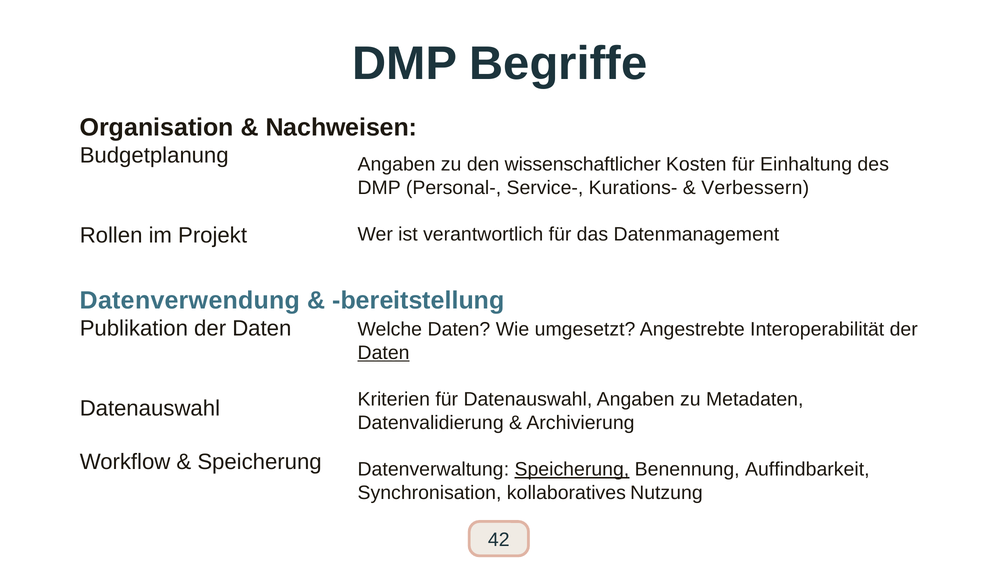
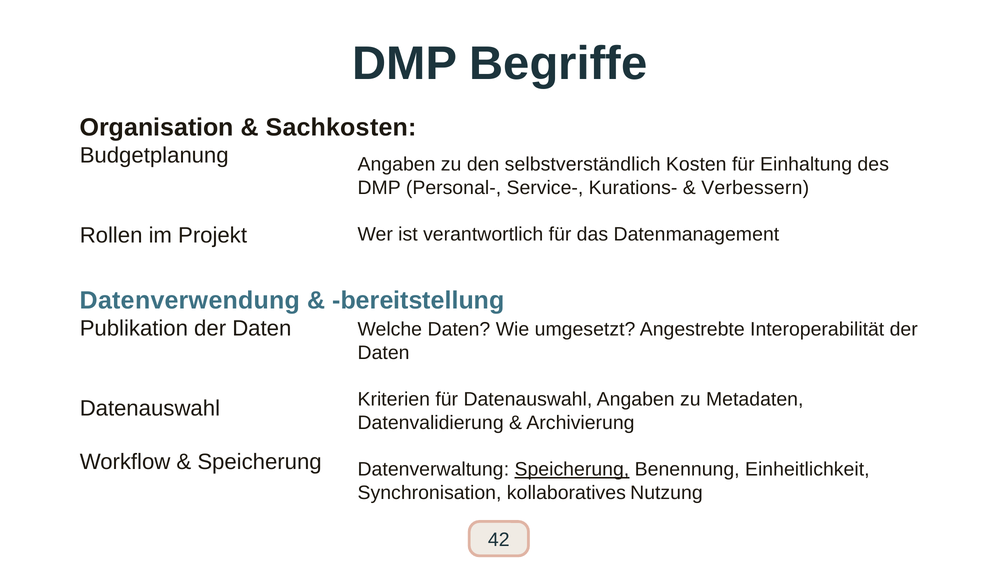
Nachweisen: Nachweisen -> Sachkosten
wissenschaftlicher: wissenschaftlicher -> selbstverständlich
Daten at (384, 353) underline: present -> none
Auffindbarkeit: Auffindbarkeit -> Einheitlichkeit
